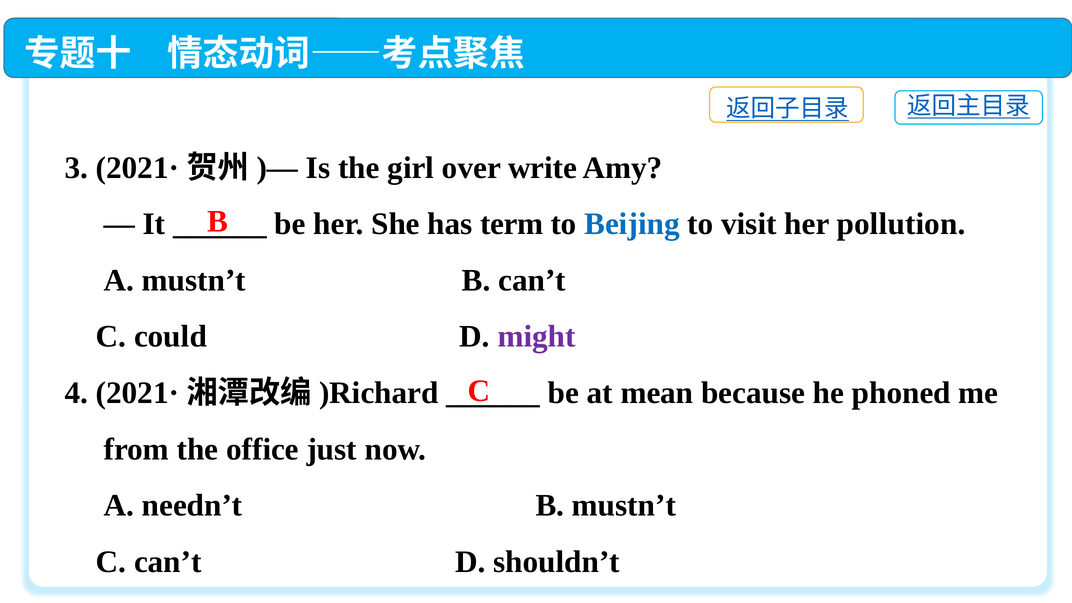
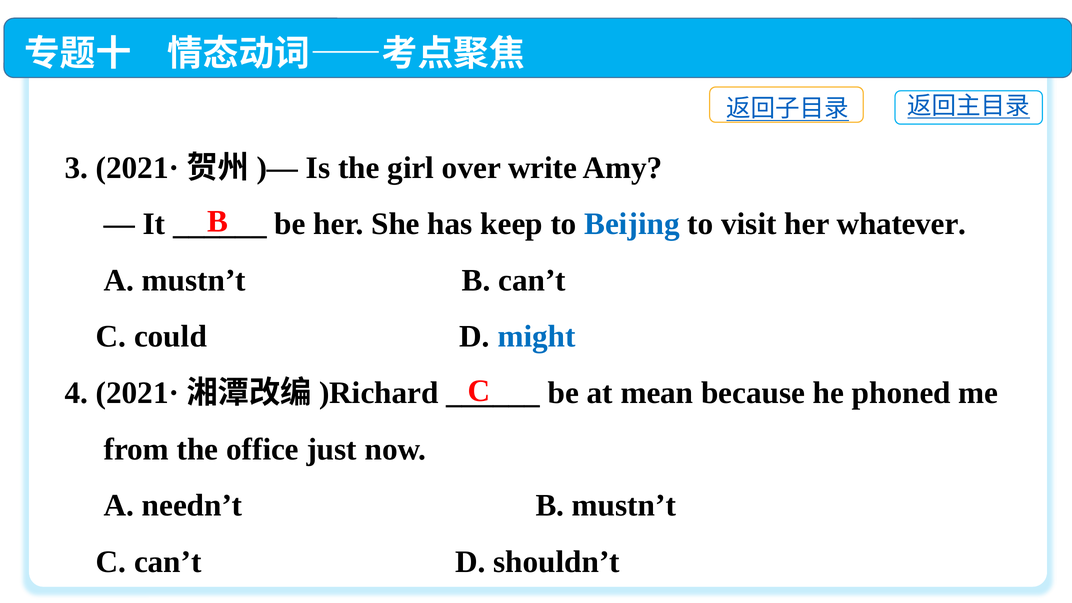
term: term -> keep
pollution: pollution -> whatever
might colour: purple -> blue
